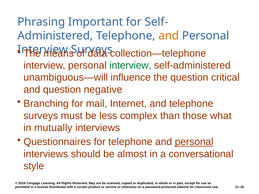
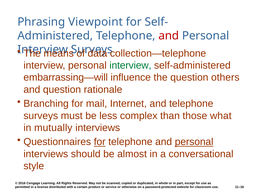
Important: Important -> Viewpoint
and at (169, 36) colour: orange -> red
unambiguous—will: unambiguous—will -> embarrassing—will
critical: critical -> others
negative: negative -> rationale
for at (100, 142) underline: none -> present
